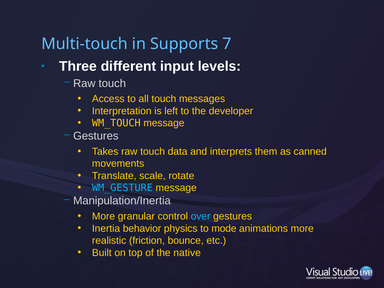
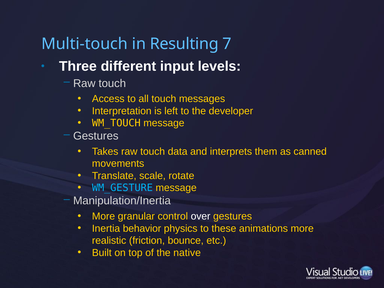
Supports: Supports -> Resulting
over colour: light blue -> white
mode: mode -> these
